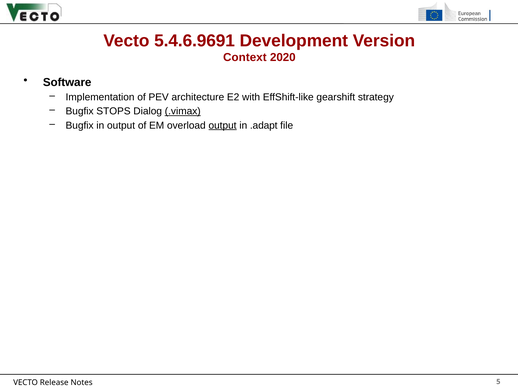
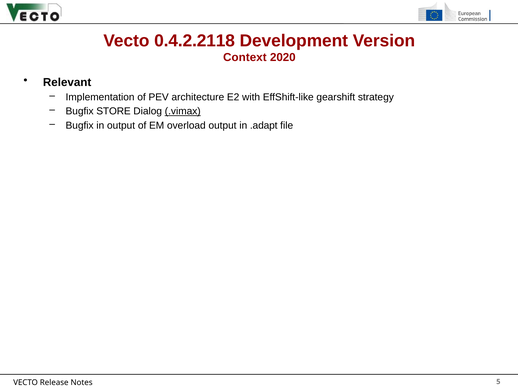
5.4.6.9691: 5.4.6.9691 -> 0.4.2.2118
Software: Software -> Relevant
STOPS: STOPS -> STORE
output at (223, 125) underline: present -> none
